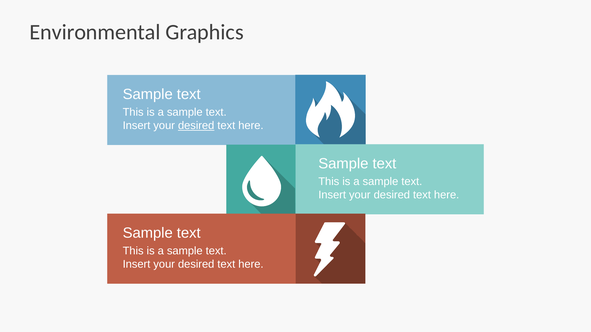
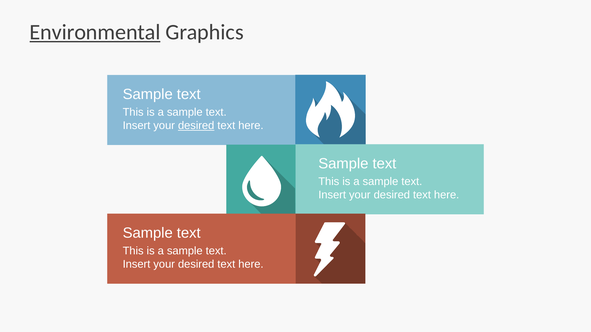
Environmental underline: none -> present
